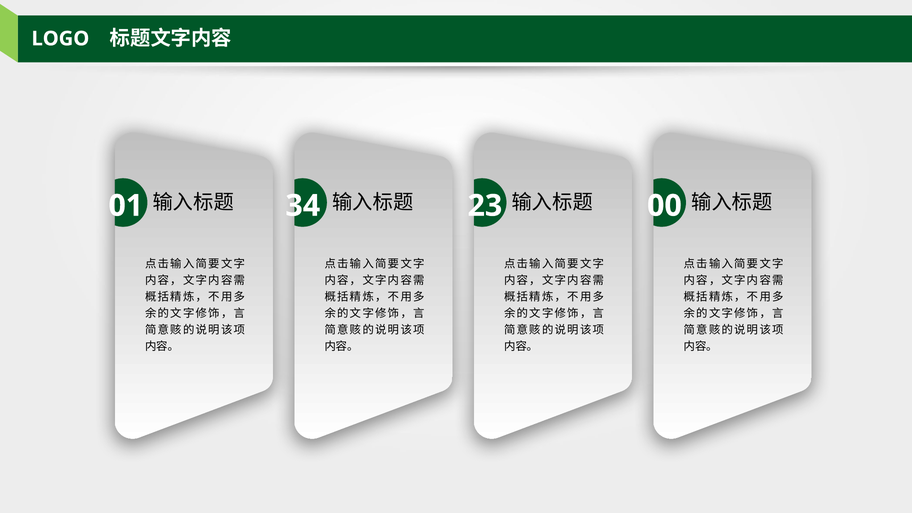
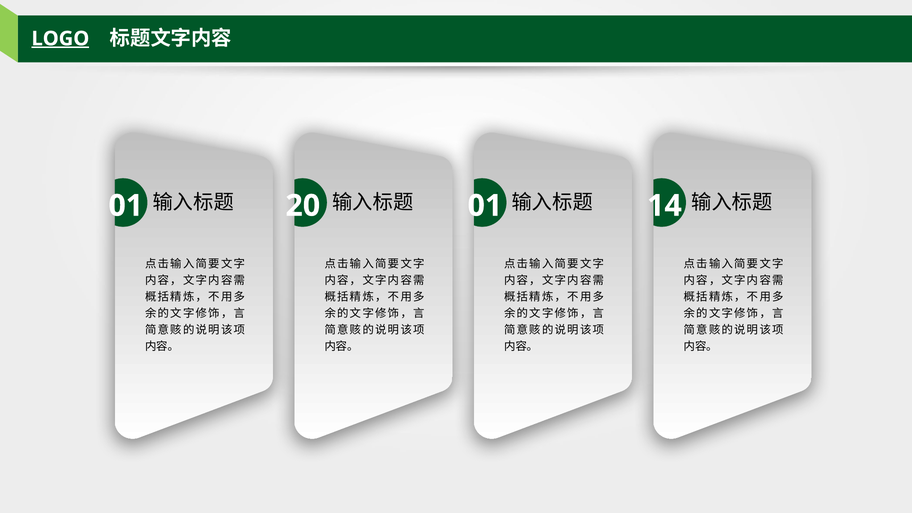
LOGO underline: none -> present
34: 34 -> 20
23 at (485, 206): 23 -> 01
00: 00 -> 14
